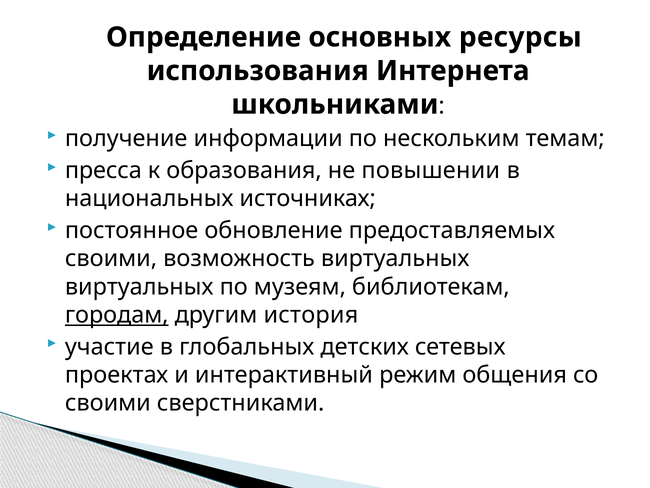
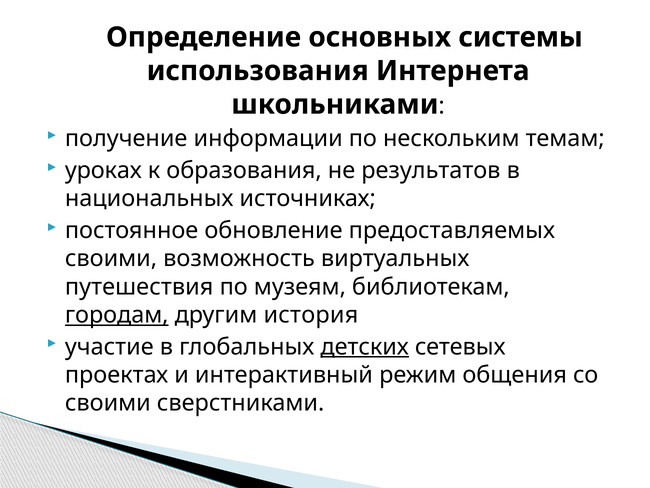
ресурсы: ресурсы -> системы
пресса: пресса -> уроках
повышении: повышении -> результатов
виртуальных at (139, 287): виртуальных -> путешествия
детских underline: none -> present
